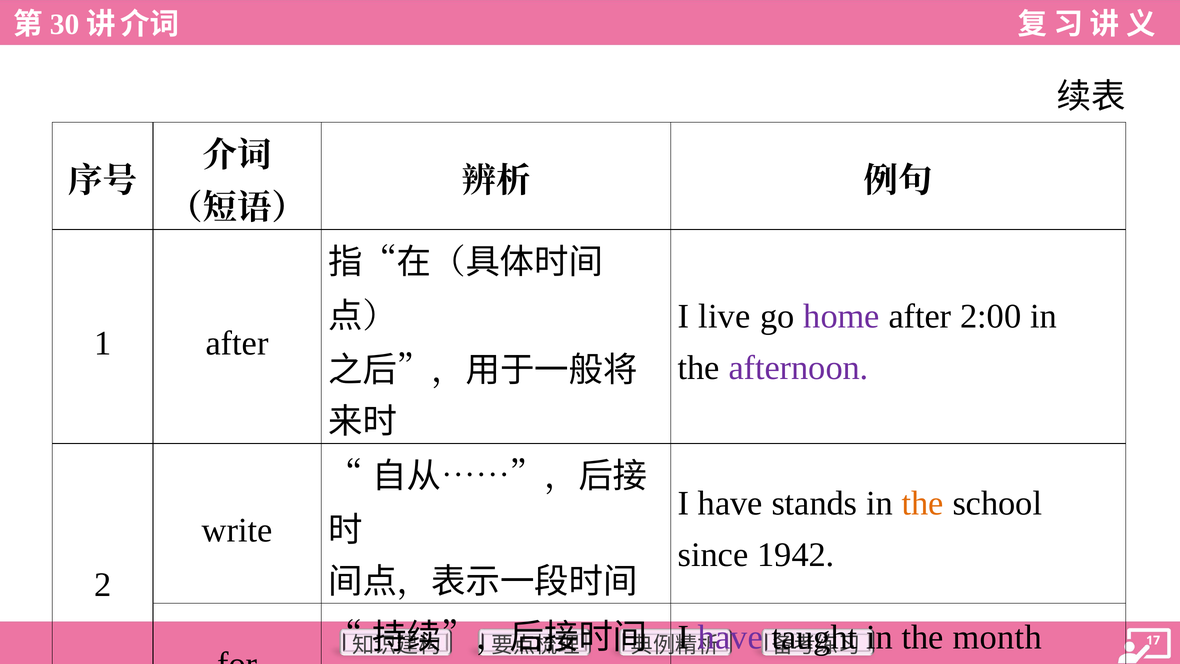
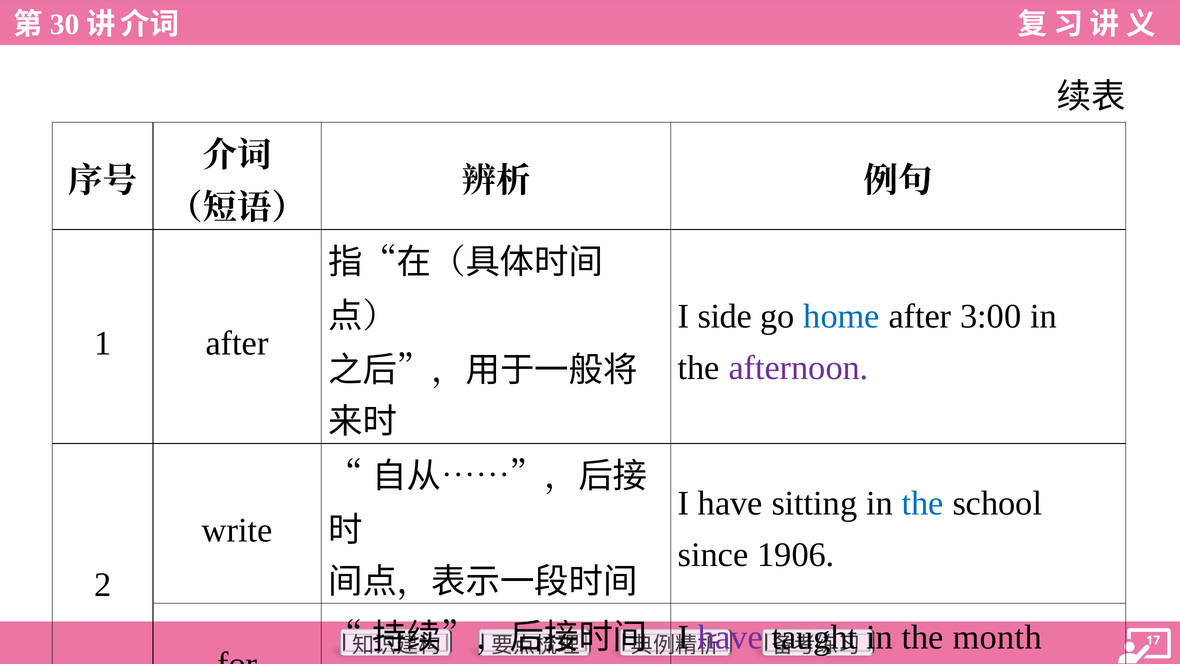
live: live -> side
home colour: purple -> blue
2:00: 2:00 -> 3:00
stands: stands -> sitting
the at (923, 503) colour: orange -> blue
1942: 1942 -> 1906
